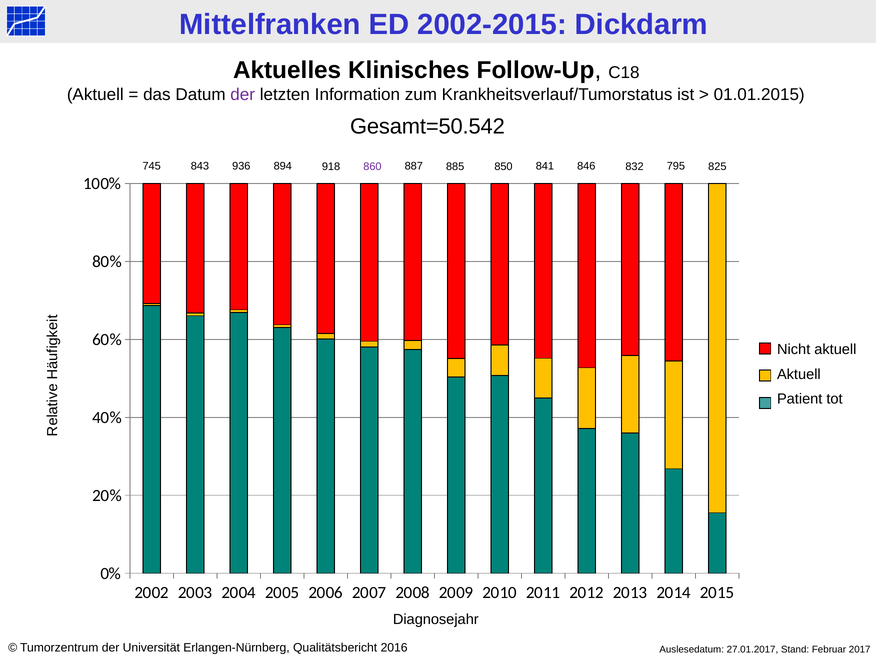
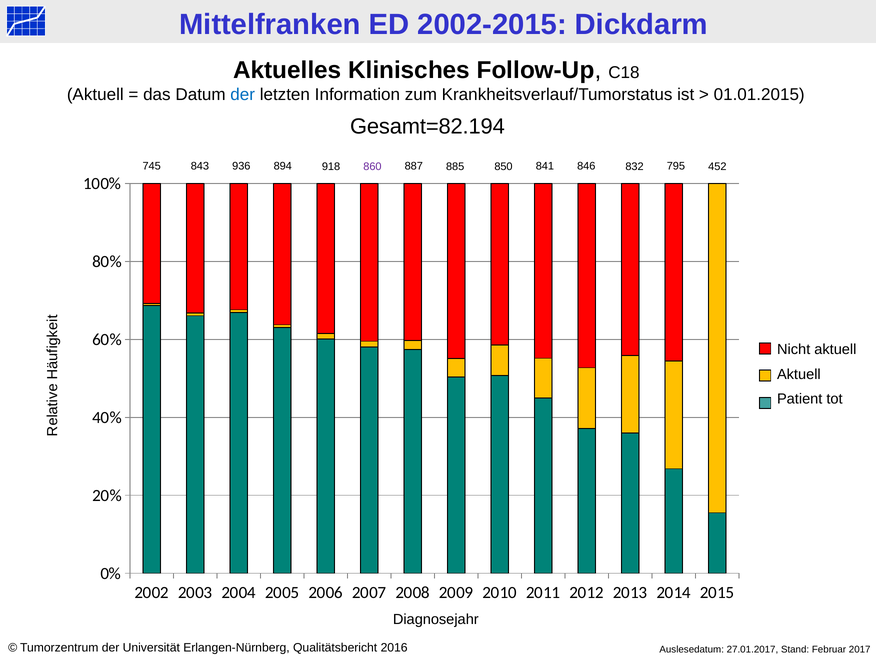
der at (243, 95) colour: purple -> blue
Gesamt=50.542: Gesamt=50.542 -> Gesamt=82.194
825: 825 -> 452
